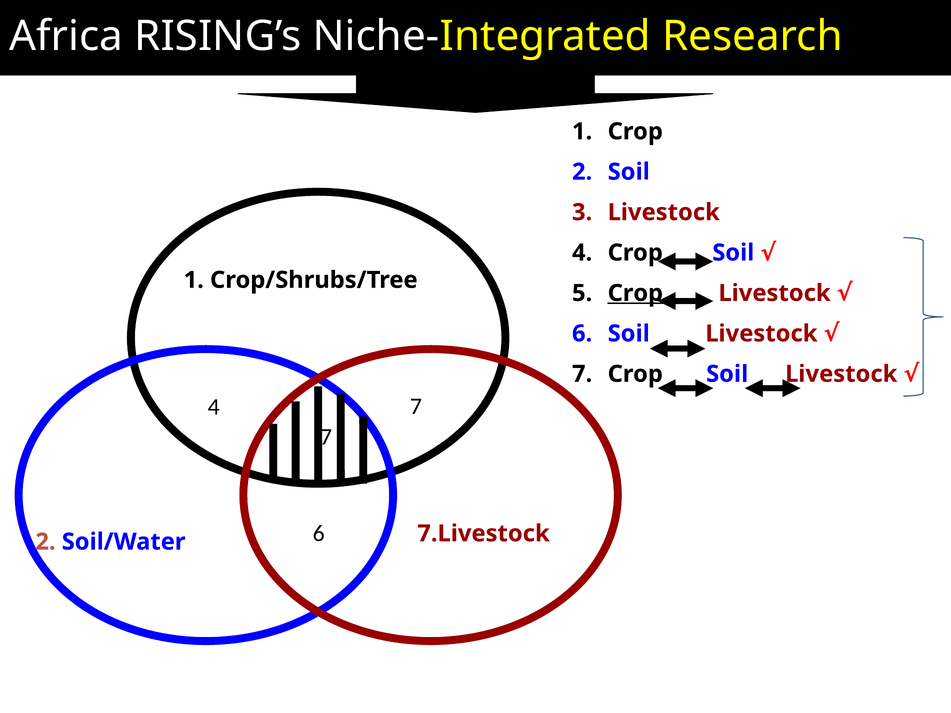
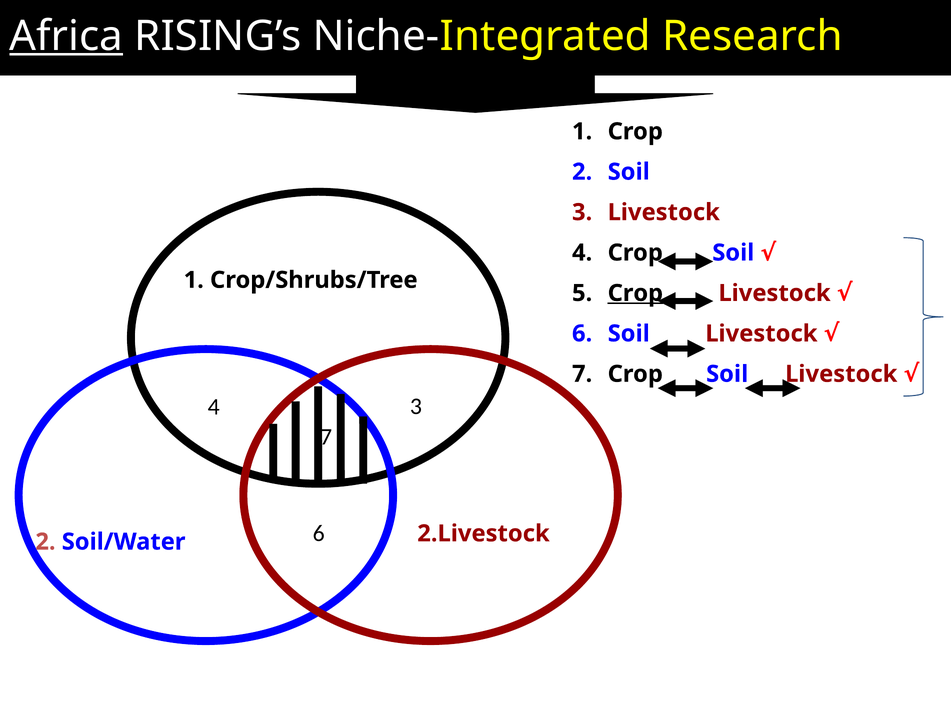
Africa underline: none -> present
4 7: 7 -> 3
7.Livestock: 7.Livestock -> 2.Livestock
